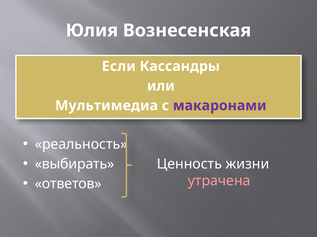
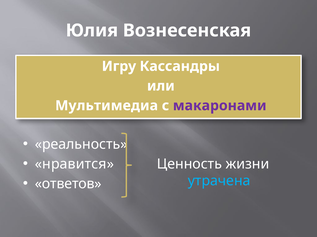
Если: Если -> Игру
выбирать: выбирать -> нравится
утрачена colour: pink -> light blue
